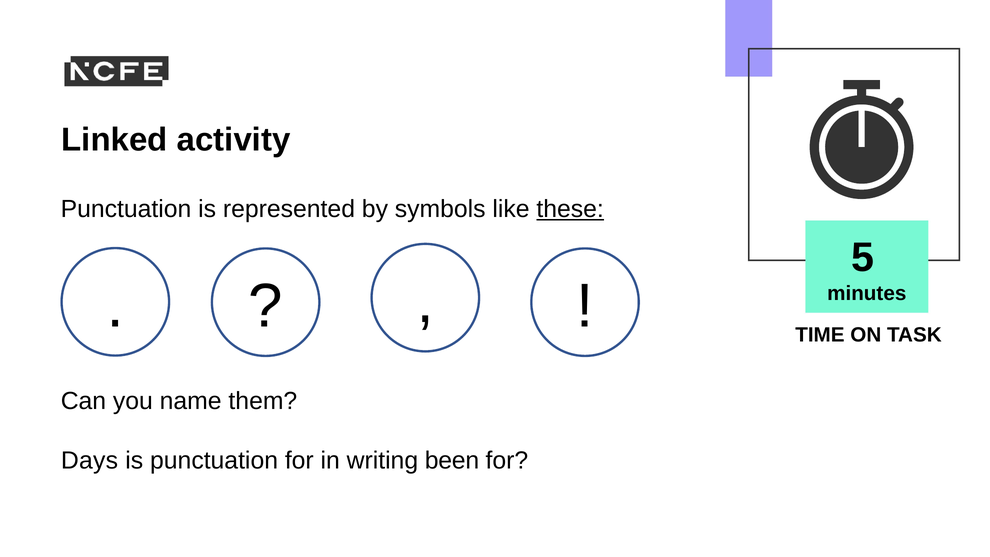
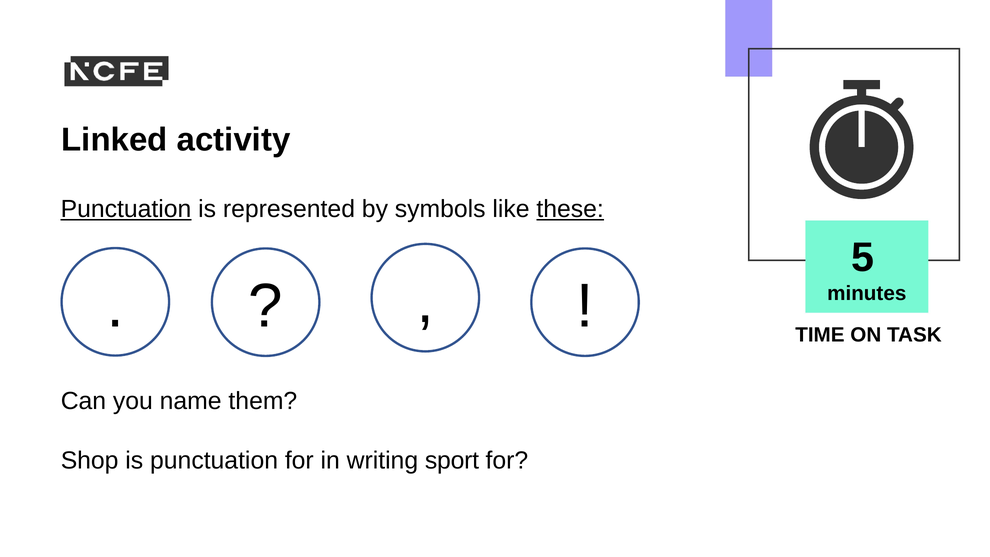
Punctuation at (126, 209) underline: none -> present
Days: Days -> Shop
been: been -> sport
